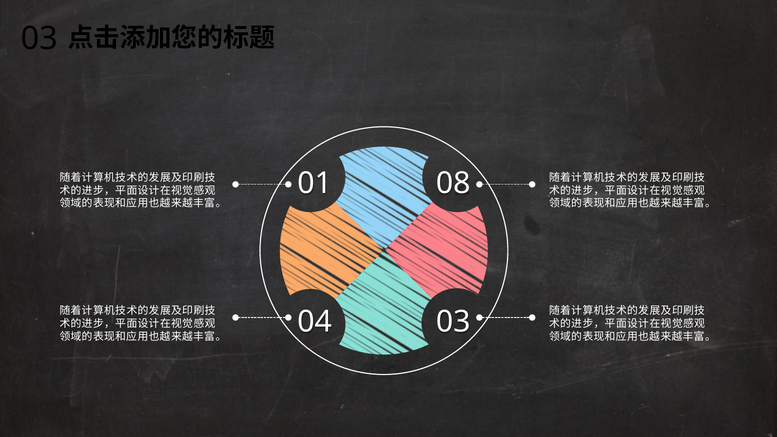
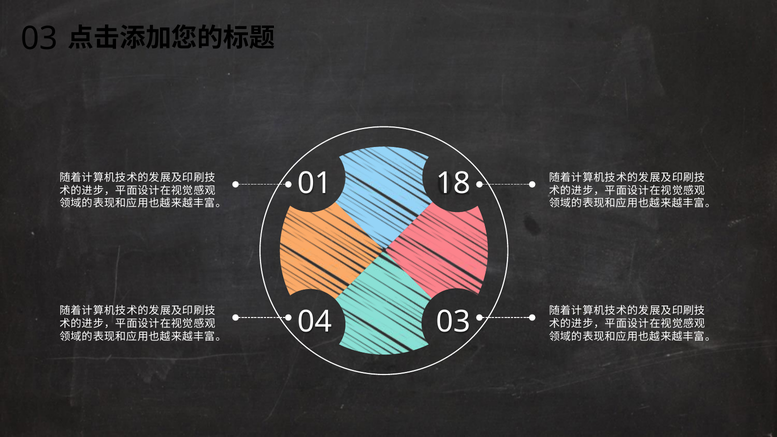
08: 08 -> 18
